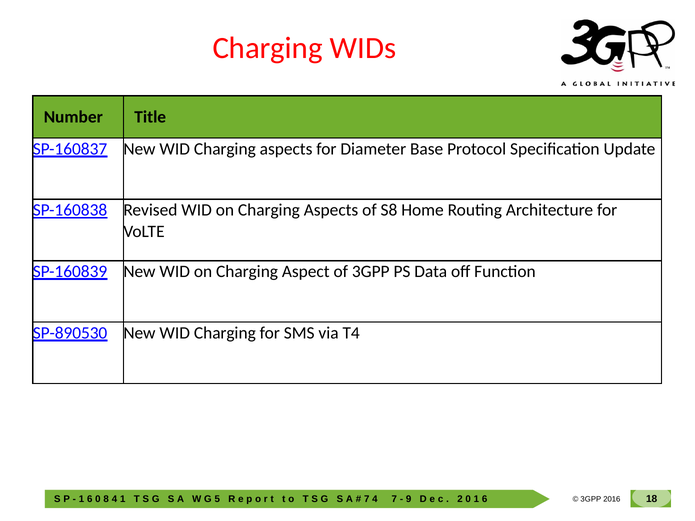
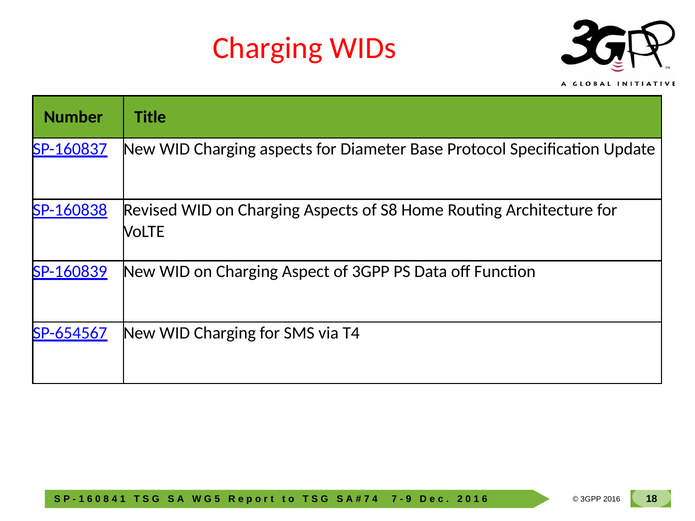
SP-890530: SP-890530 -> SP-654567
